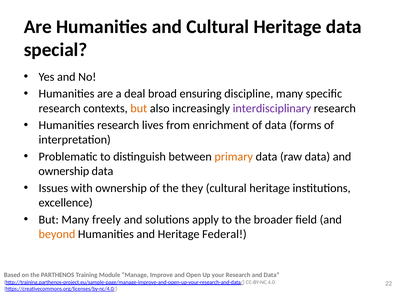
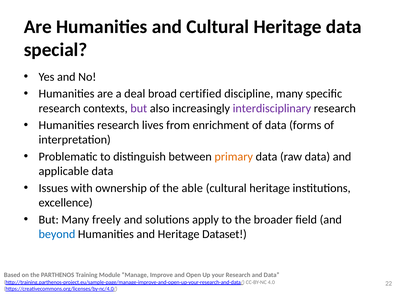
ensuring: ensuring -> certified
but at (139, 108) colour: orange -> purple
ownership at (64, 171): ownership -> applicable
they: they -> able
beyond colour: orange -> blue
Federal: Federal -> Dataset
